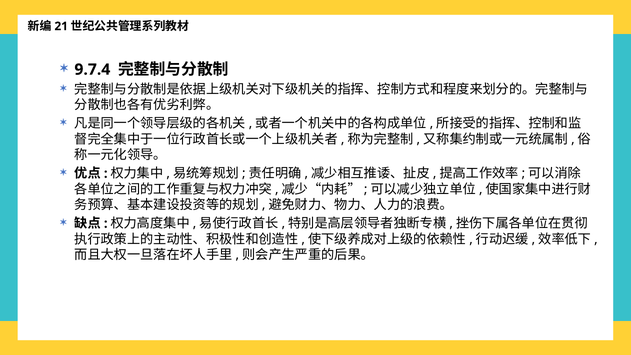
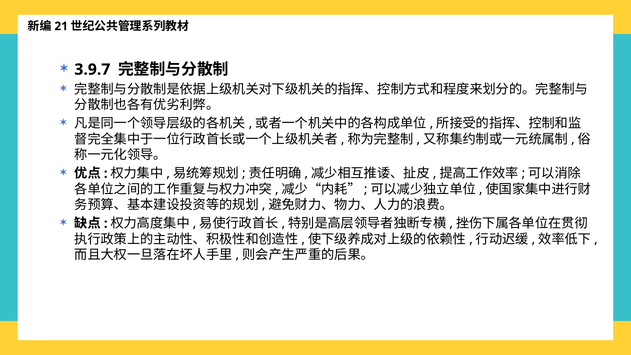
9.7.4: 9.7.4 -> 3.9.7
